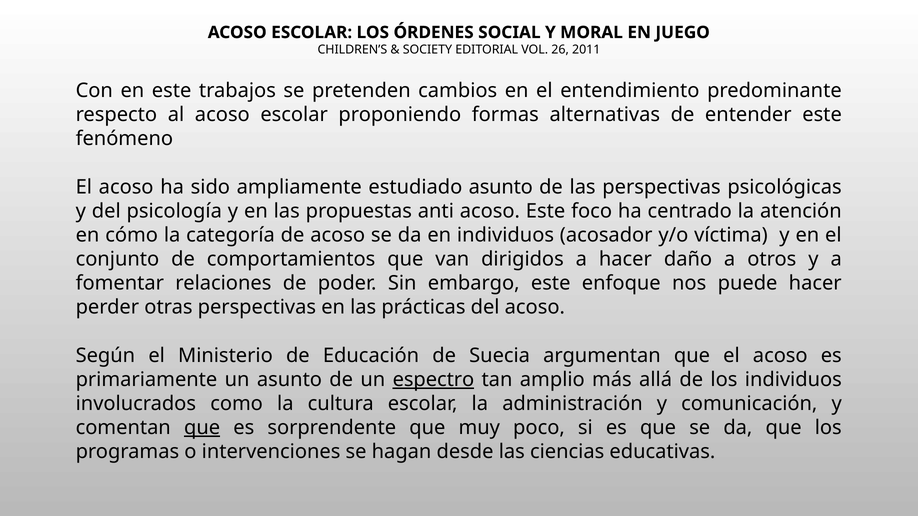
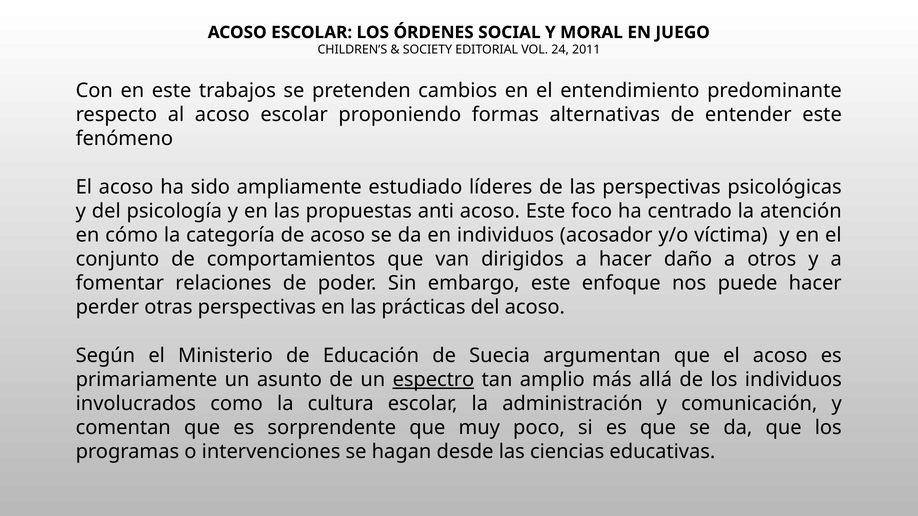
26: 26 -> 24
estudiado asunto: asunto -> líderes
que at (202, 428) underline: present -> none
